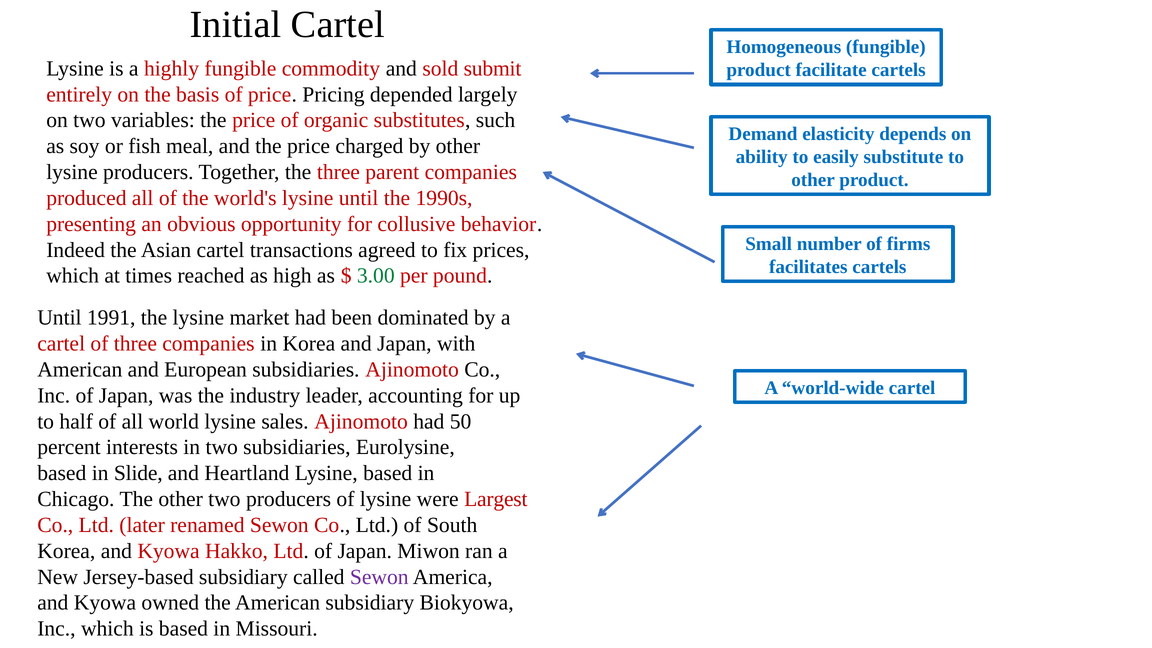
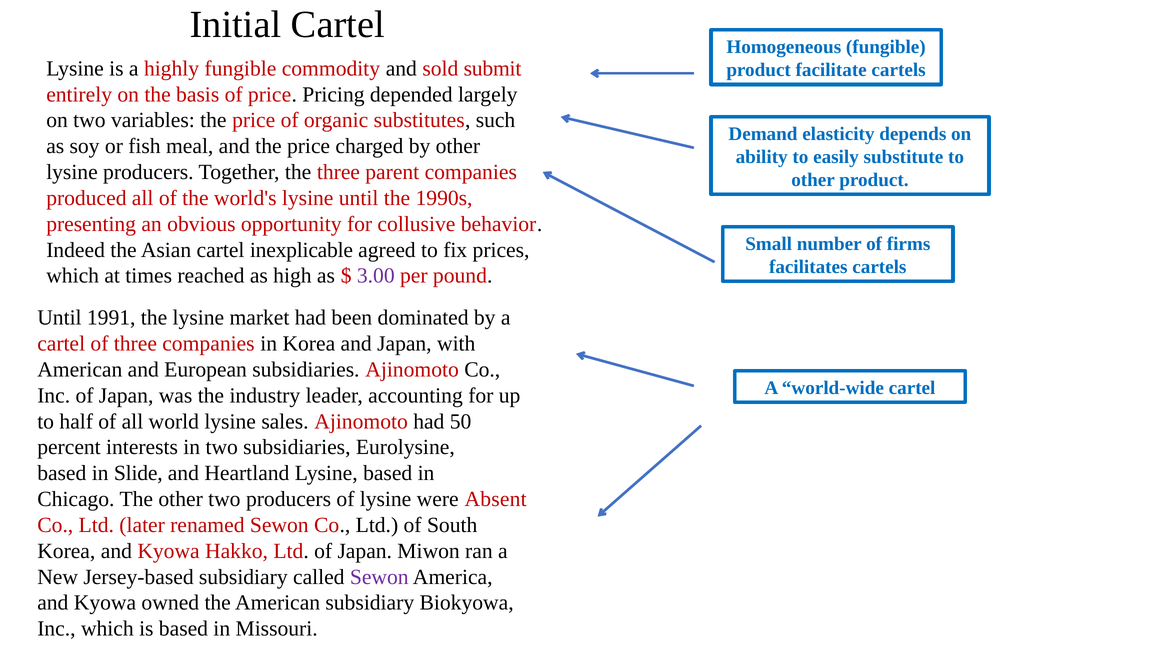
transactions: transactions -> inexplicable
3.00 colour: green -> purple
Largest: Largest -> Absent
